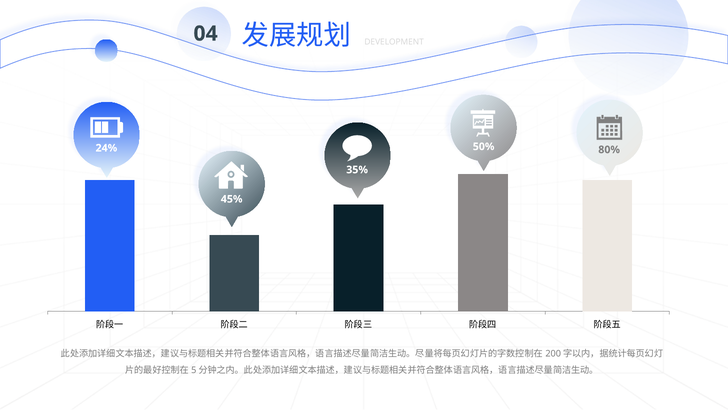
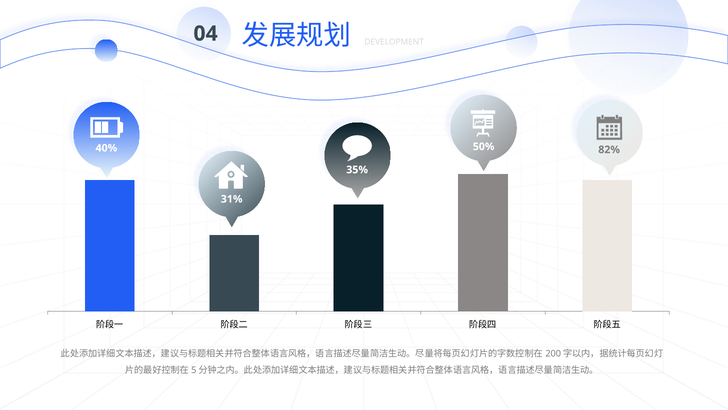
80%: 80% -> 82%
24%: 24% -> 40%
45%: 45% -> 31%
